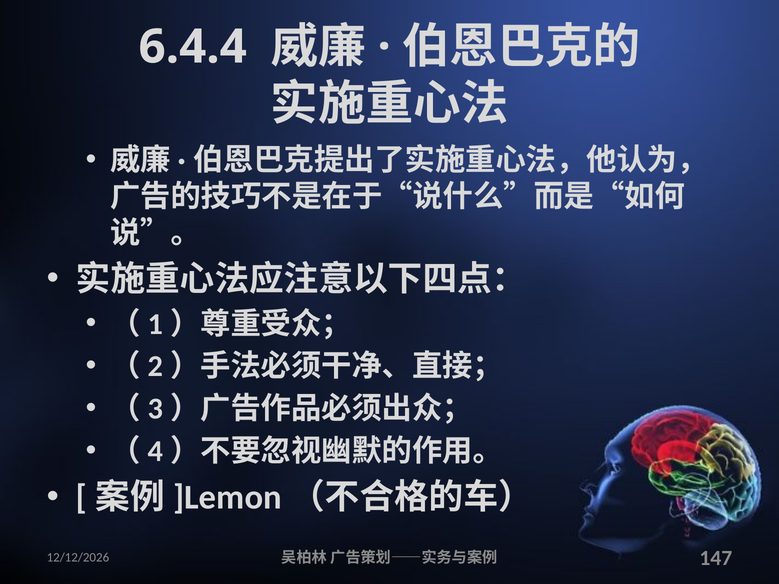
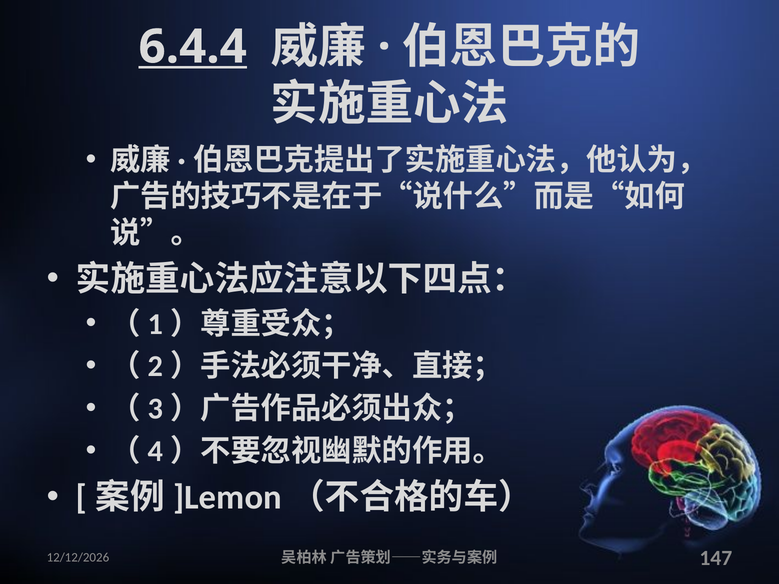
6.4.4 underline: none -> present
